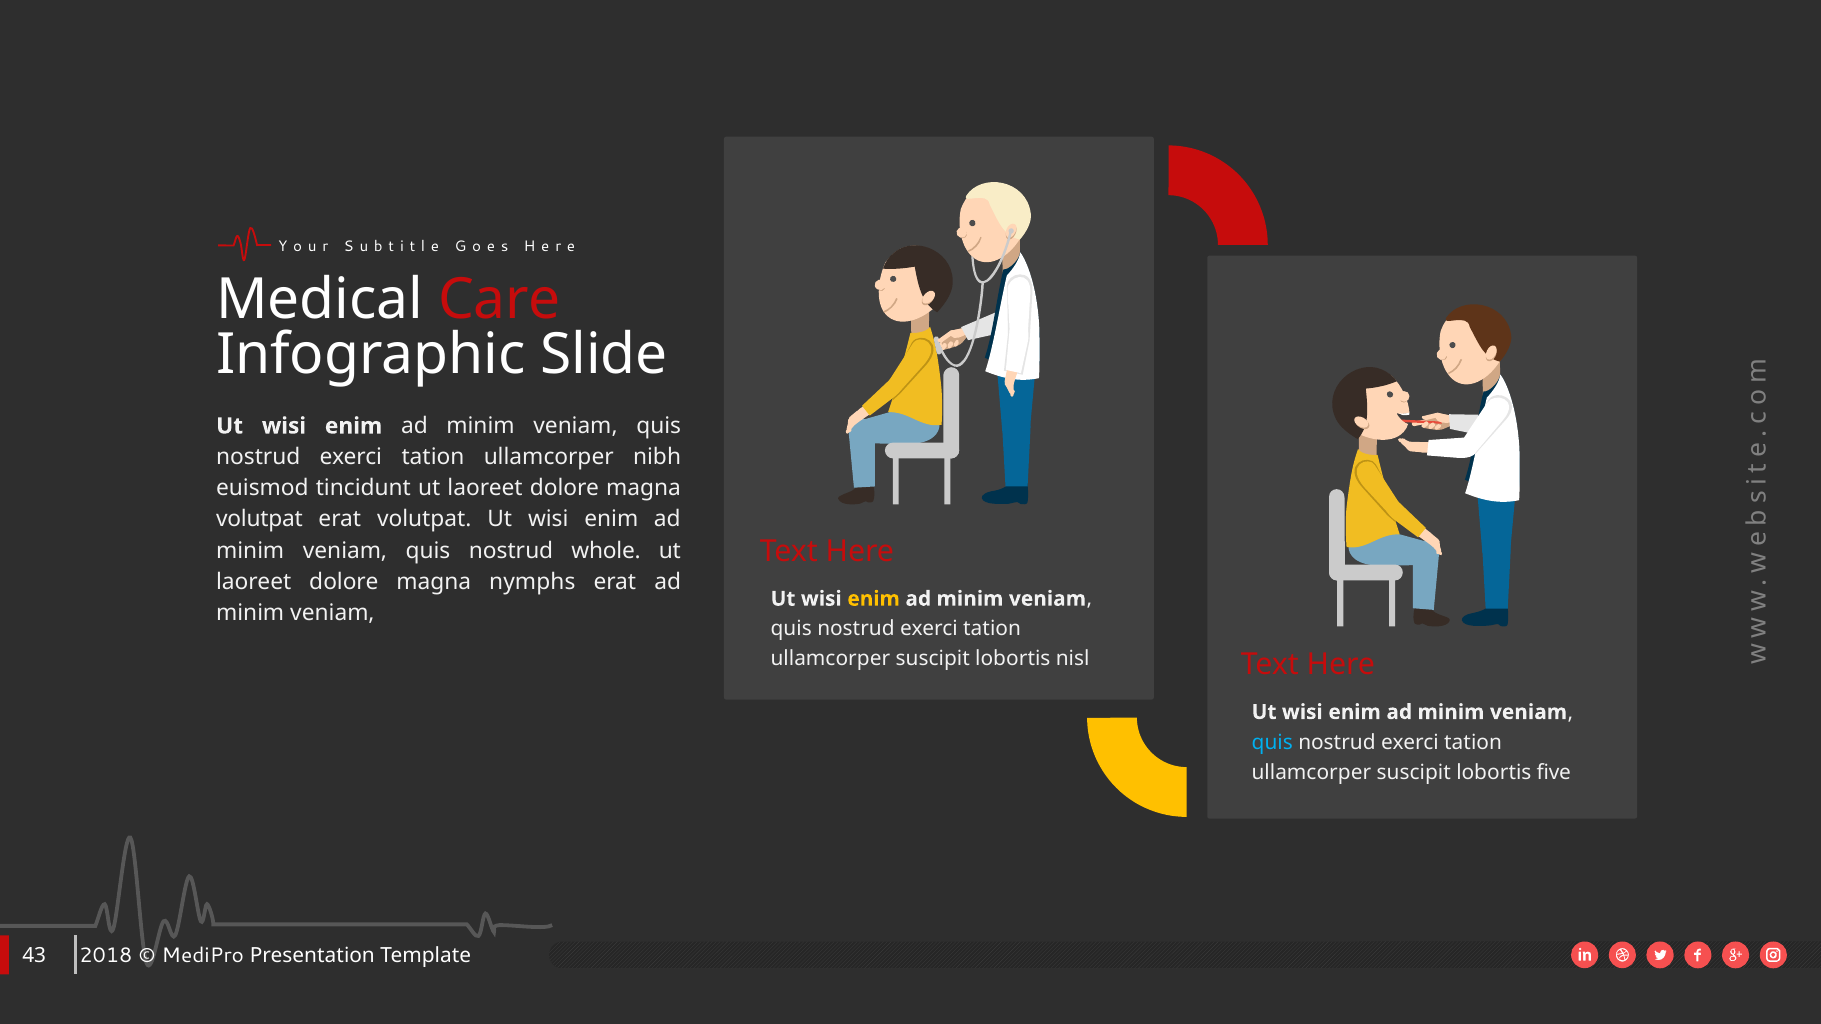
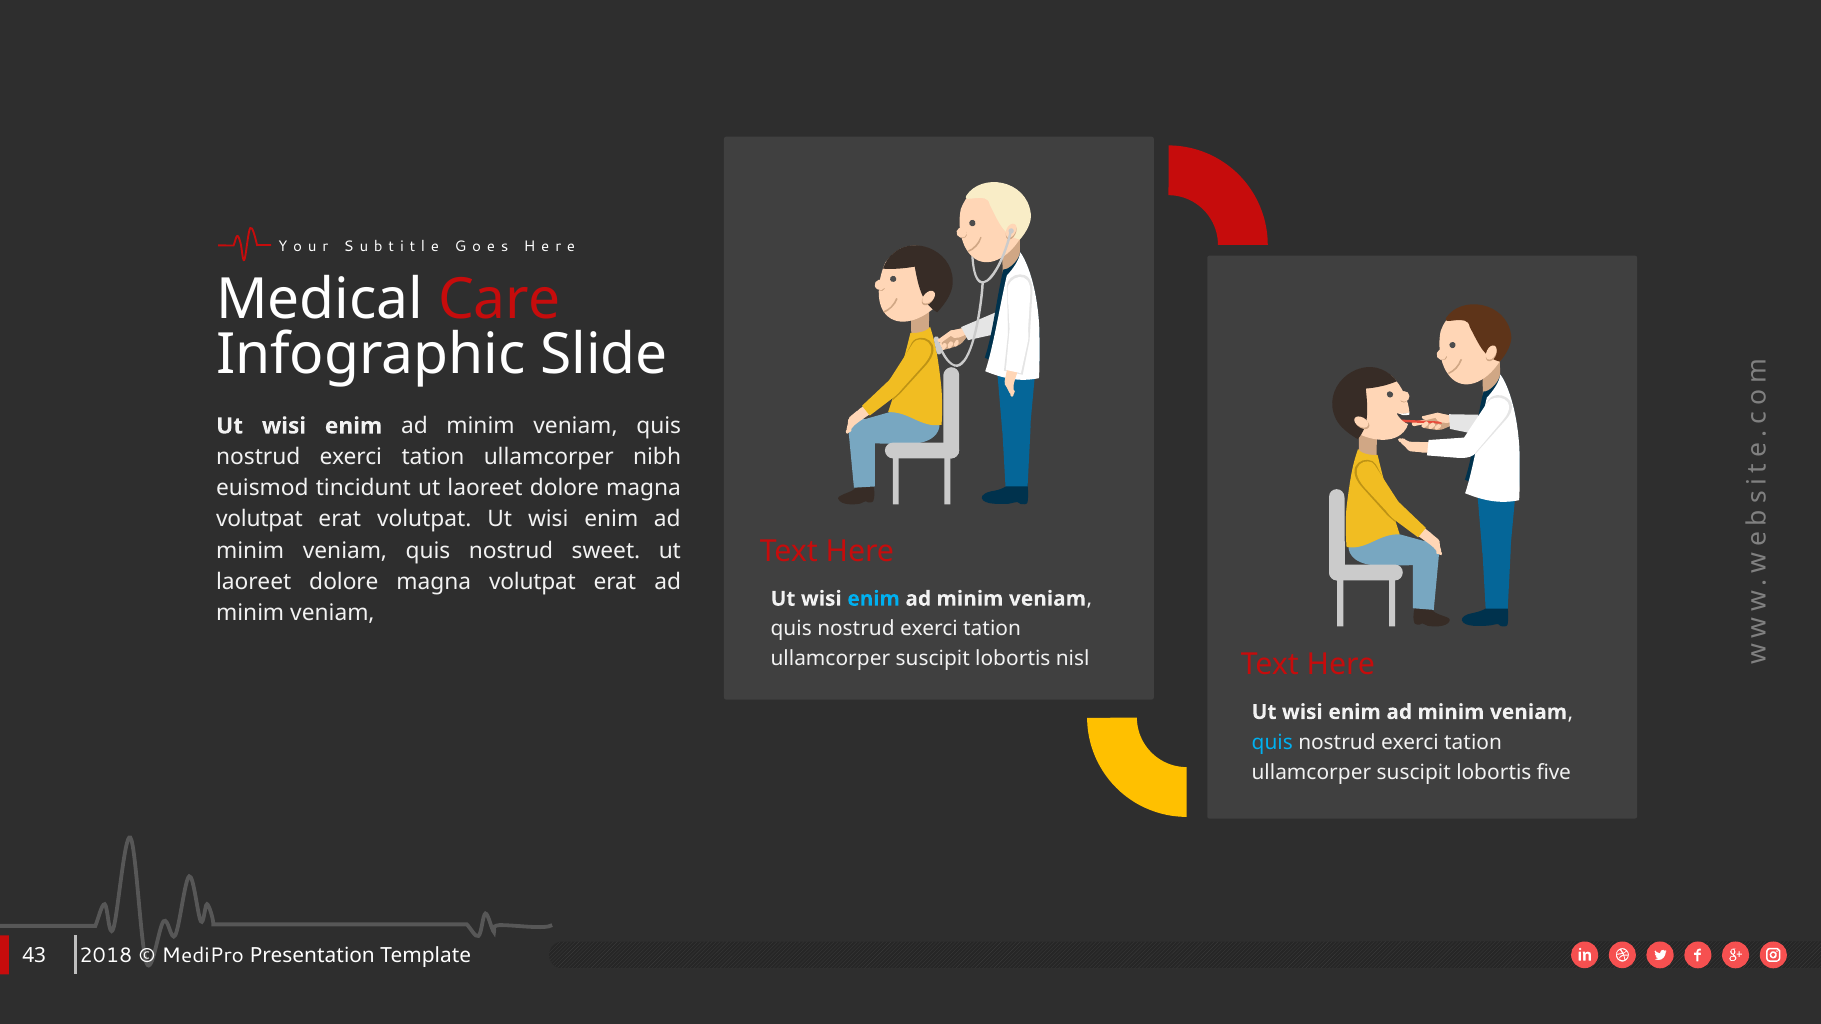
whole: whole -> sweet
nymphs at (532, 582): nymphs -> volutpat
enim at (874, 599) colour: yellow -> light blue
